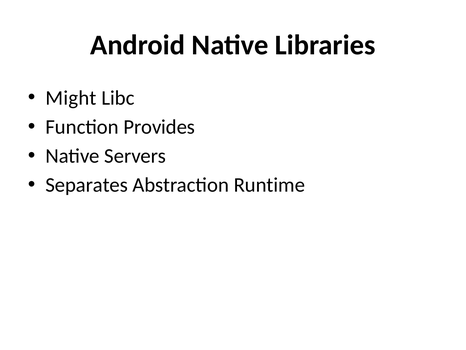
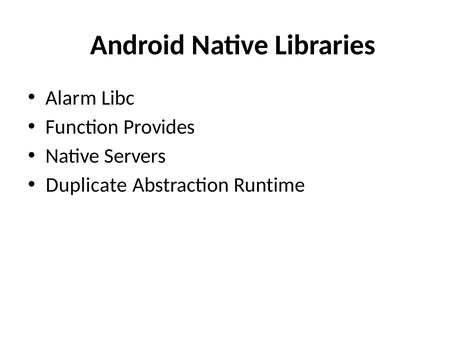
Might: Might -> Alarm
Separates: Separates -> Duplicate
